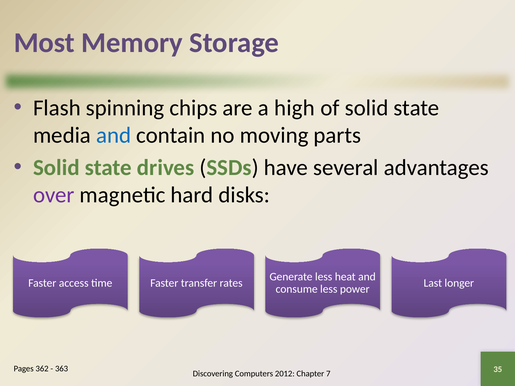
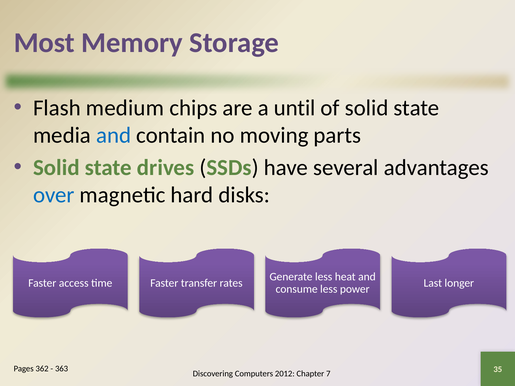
spinning: spinning -> medium
high: high -> until
over colour: purple -> blue
